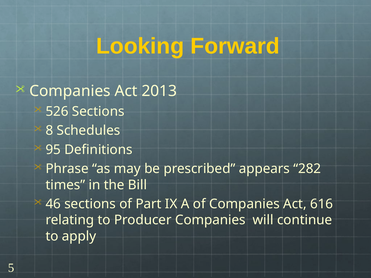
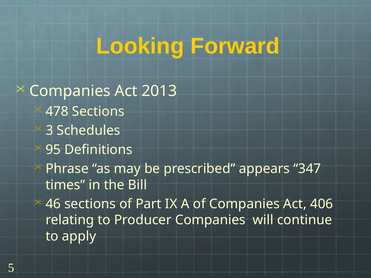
526: 526 -> 478
8: 8 -> 3
282: 282 -> 347
616: 616 -> 406
